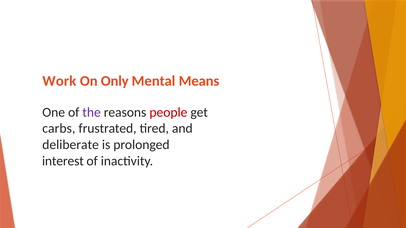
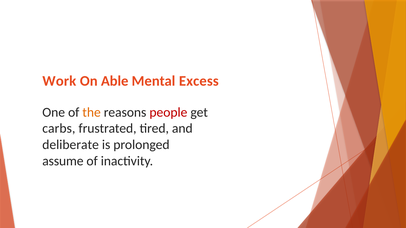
Only: Only -> Able
Means: Means -> Excess
the colour: purple -> orange
interest: interest -> assume
